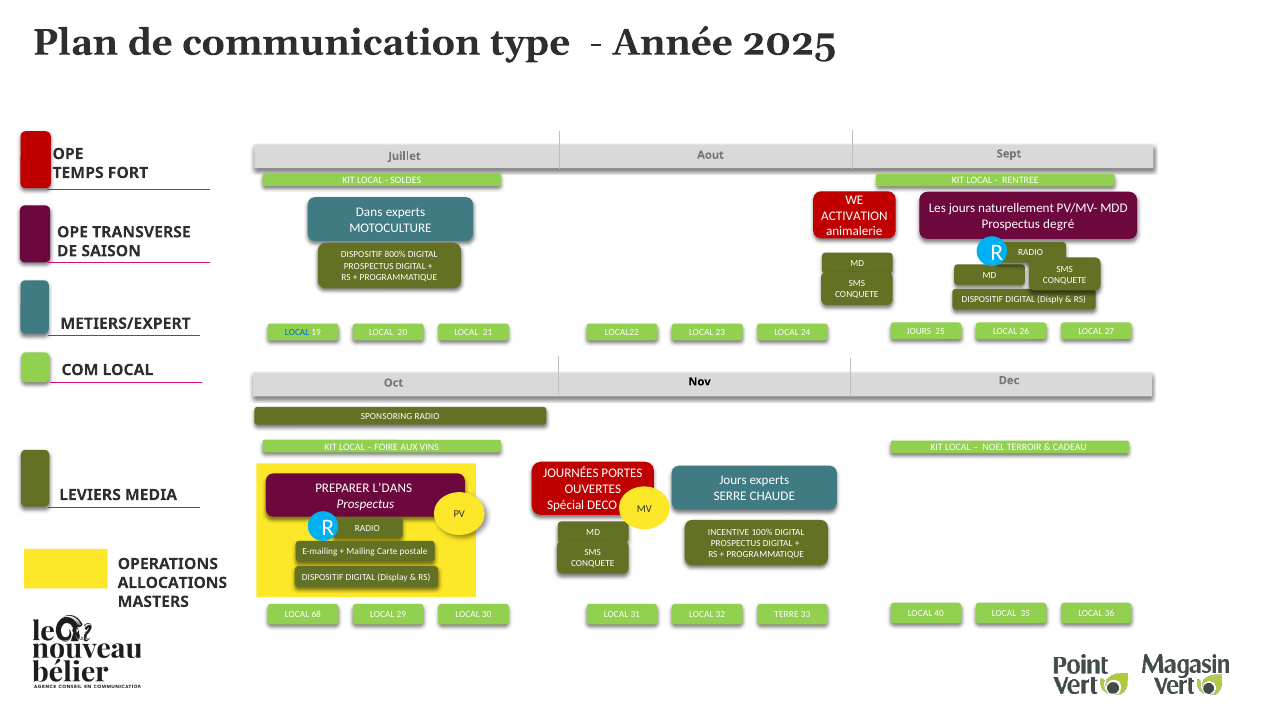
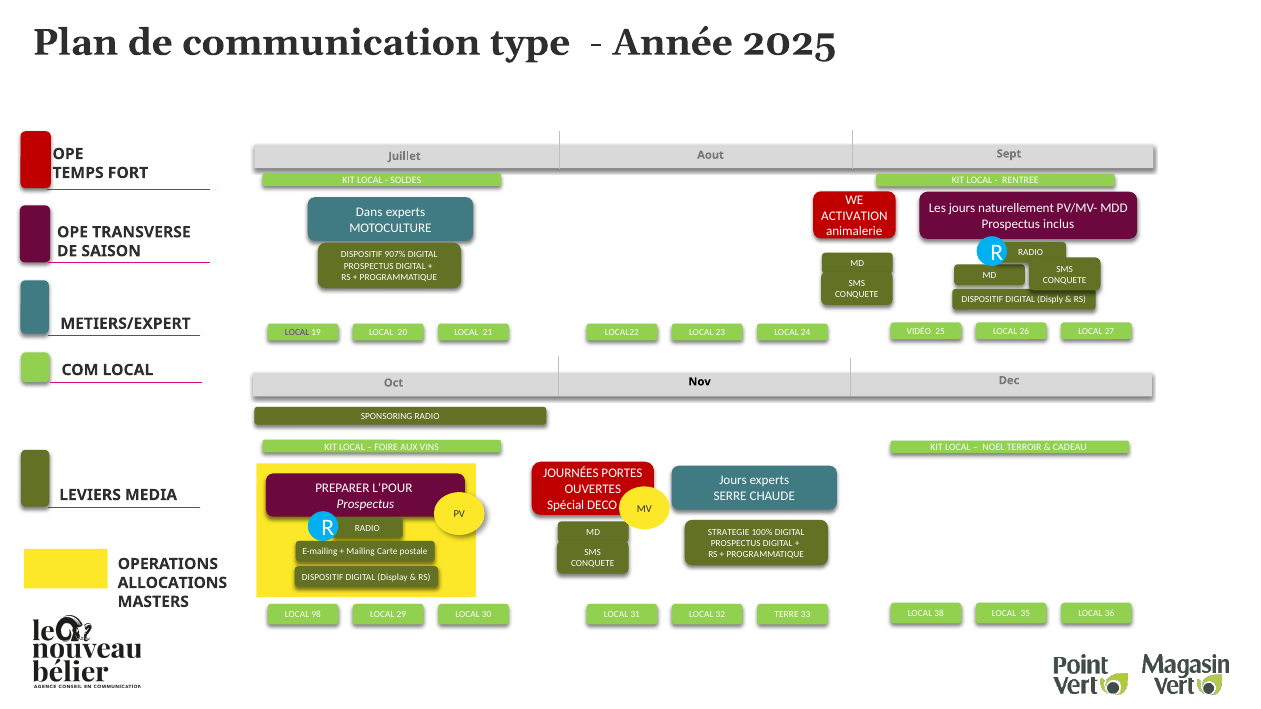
degré: degré -> inclus
800%: 800% -> 907%
LOCAL at (297, 333) colour: blue -> purple
24 JOURS: JOURS -> VIDÉO
L’DANS: L’DANS -> L’POUR
INCENTIVE: INCENTIVE -> STRATEGIE
68: 68 -> 98
40: 40 -> 38
